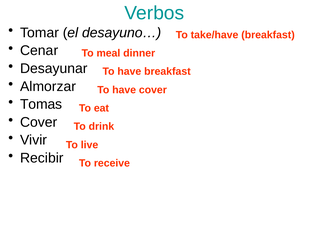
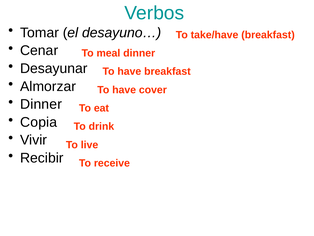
Tomas at (41, 104): Tomas -> Dinner
Cover at (39, 122): Cover -> Copia
